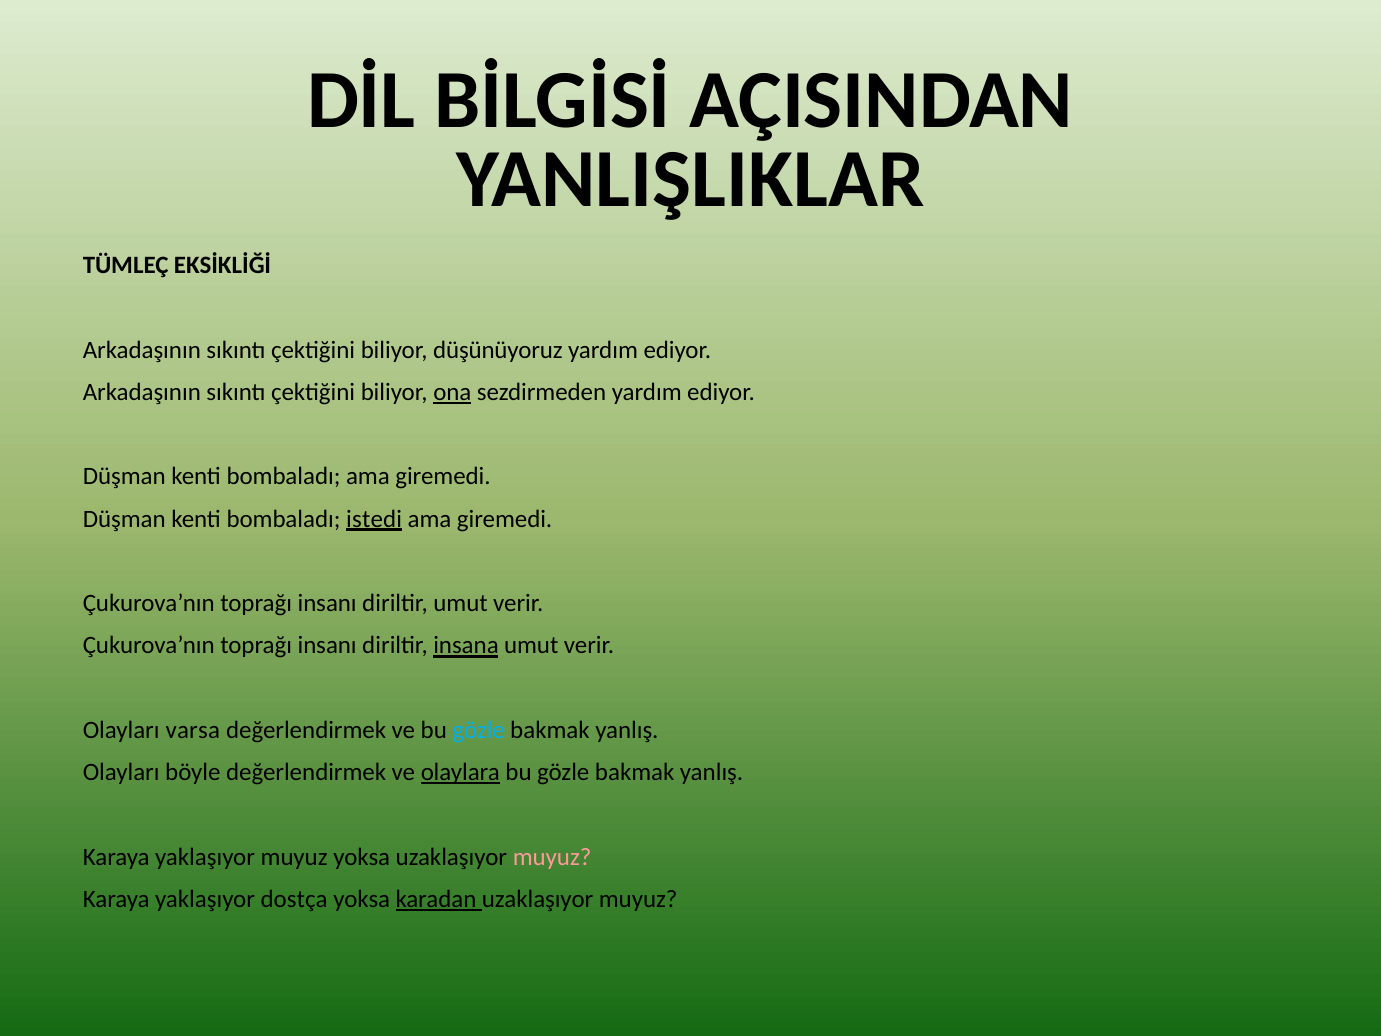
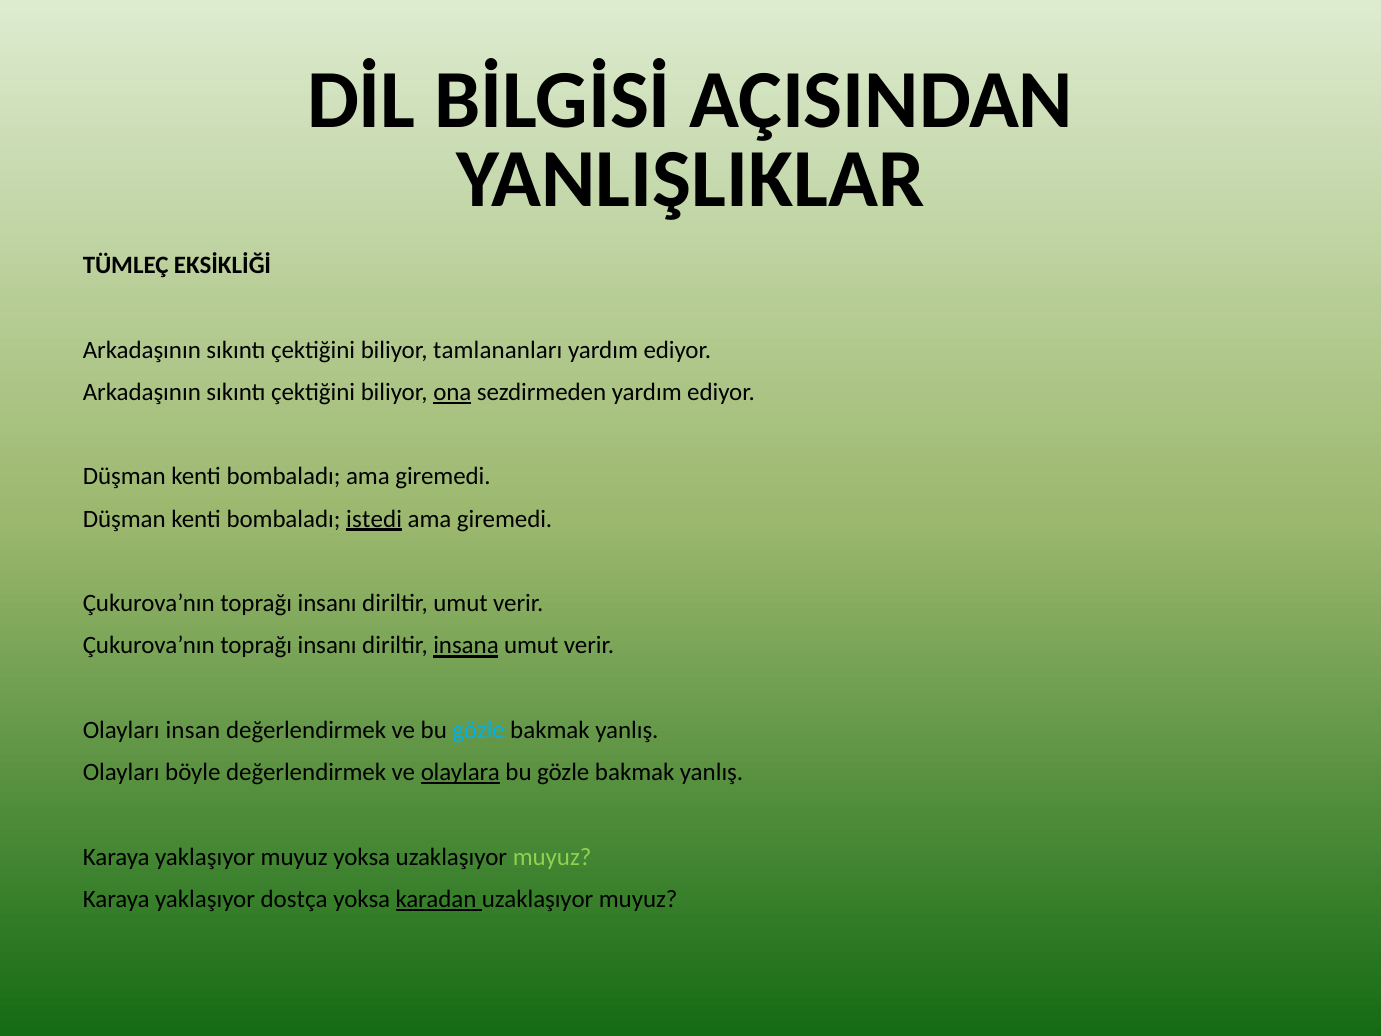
düşünüyoruz: düşünüyoruz -> tamlananları
varsa: varsa -> insan
muyuz at (552, 857) colour: pink -> light green
